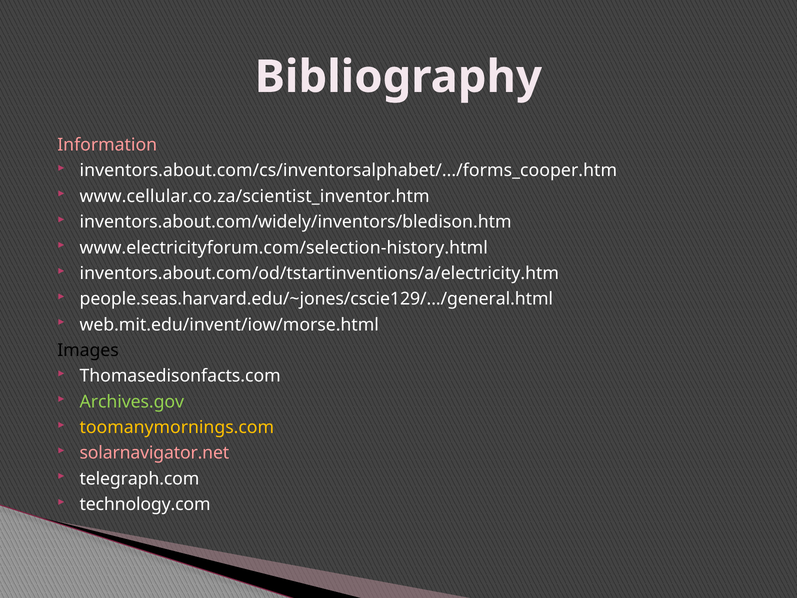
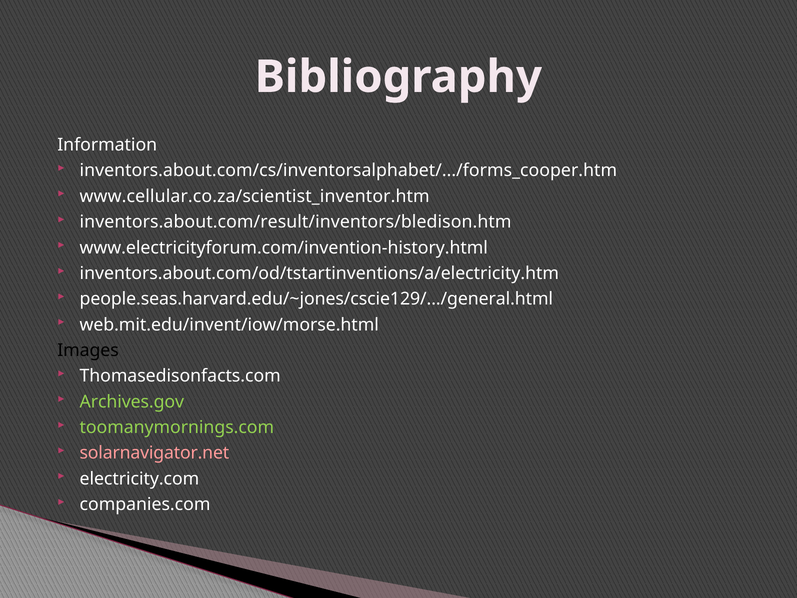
Information colour: pink -> white
inventors.about.com/widely/inventors/bledison.htm: inventors.about.com/widely/inventors/bledison.htm -> inventors.about.com/result/inventors/bledison.htm
www.electricityforum.com/selection-history.html: www.electricityforum.com/selection-history.html -> www.electricityforum.com/invention-history.html
toomanymornings.com colour: yellow -> light green
telegraph.com: telegraph.com -> electricity.com
technology.com: technology.com -> companies.com
